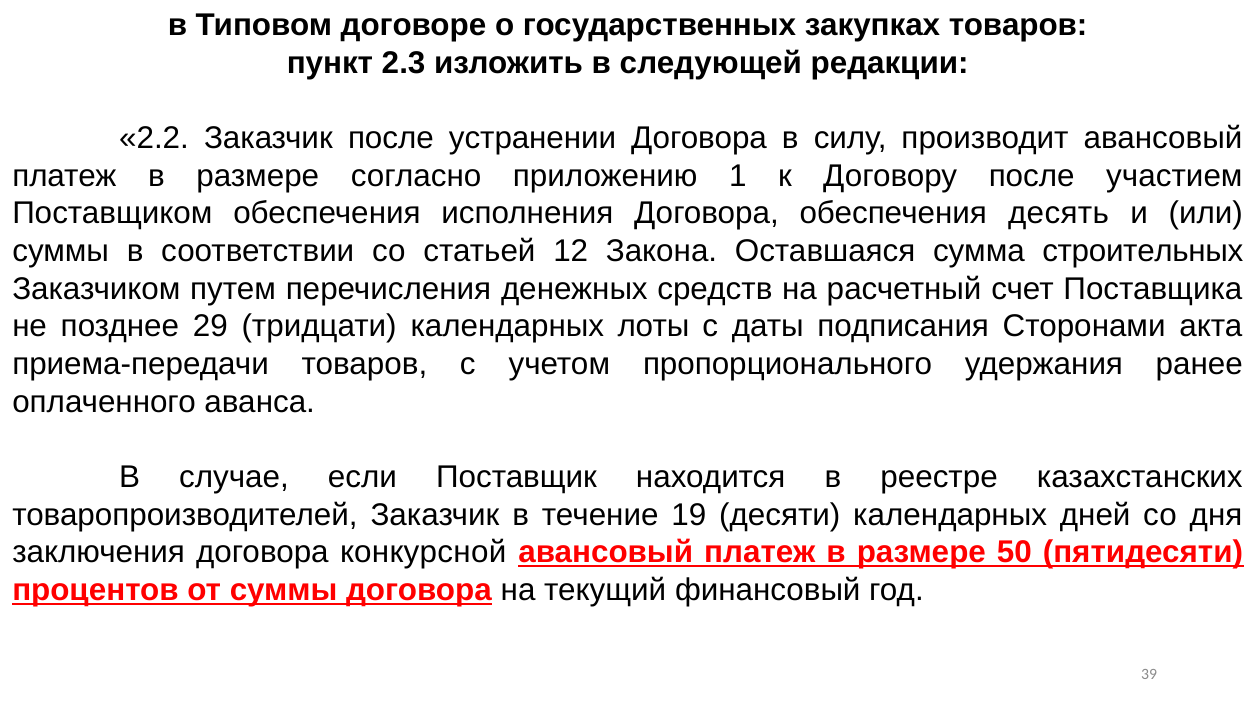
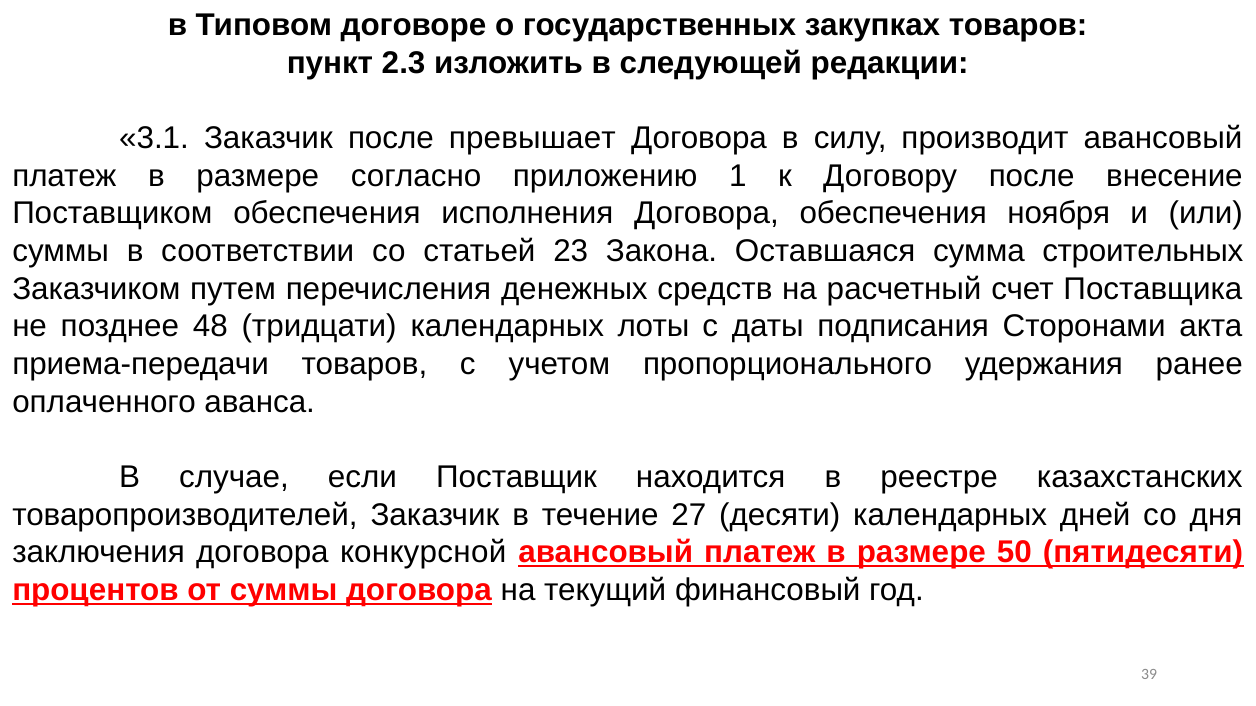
2.2: 2.2 -> 3.1
устранении: устранении -> превышает
участием: участием -> внесение
десять: десять -> ноября
12: 12 -> 23
29: 29 -> 48
19: 19 -> 27
